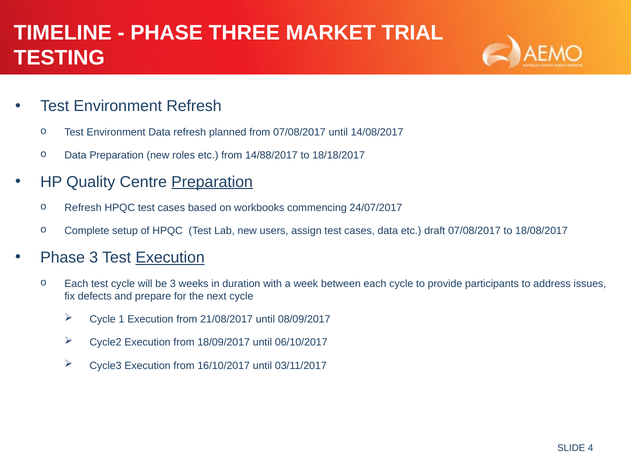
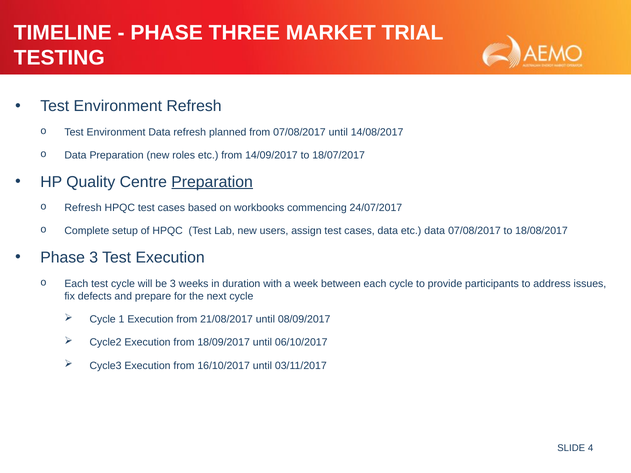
14/88/2017: 14/88/2017 -> 14/09/2017
18/18/2017: 18/18/2017 -> 18/07/2017
etc draft: draft -> data
Execution at (170, 258) underline: present -> none
